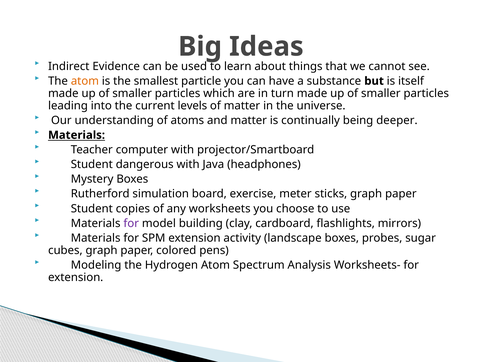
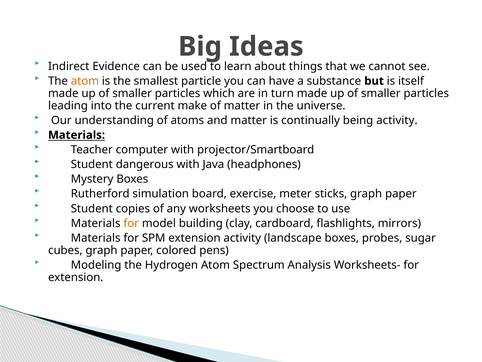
levels: levels -> make
being deeper: deeper -> activity
for at (131, 223) colour: purple -> orange
